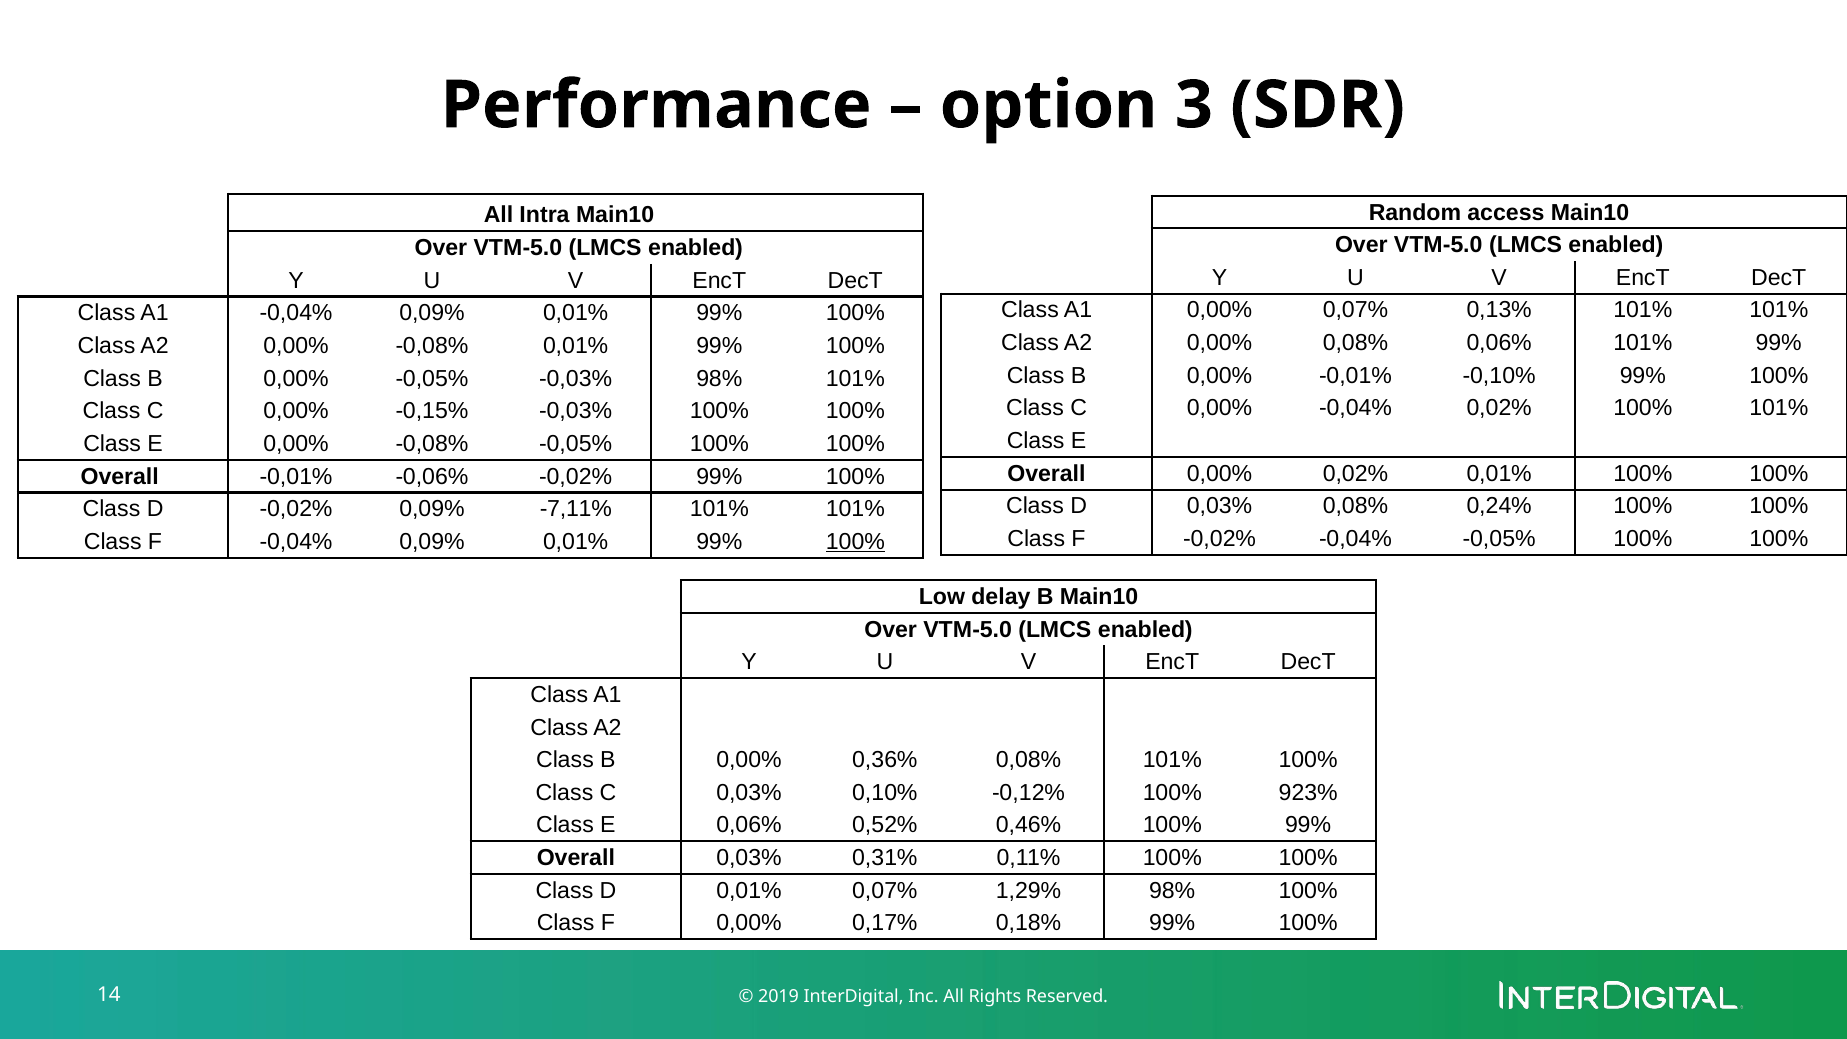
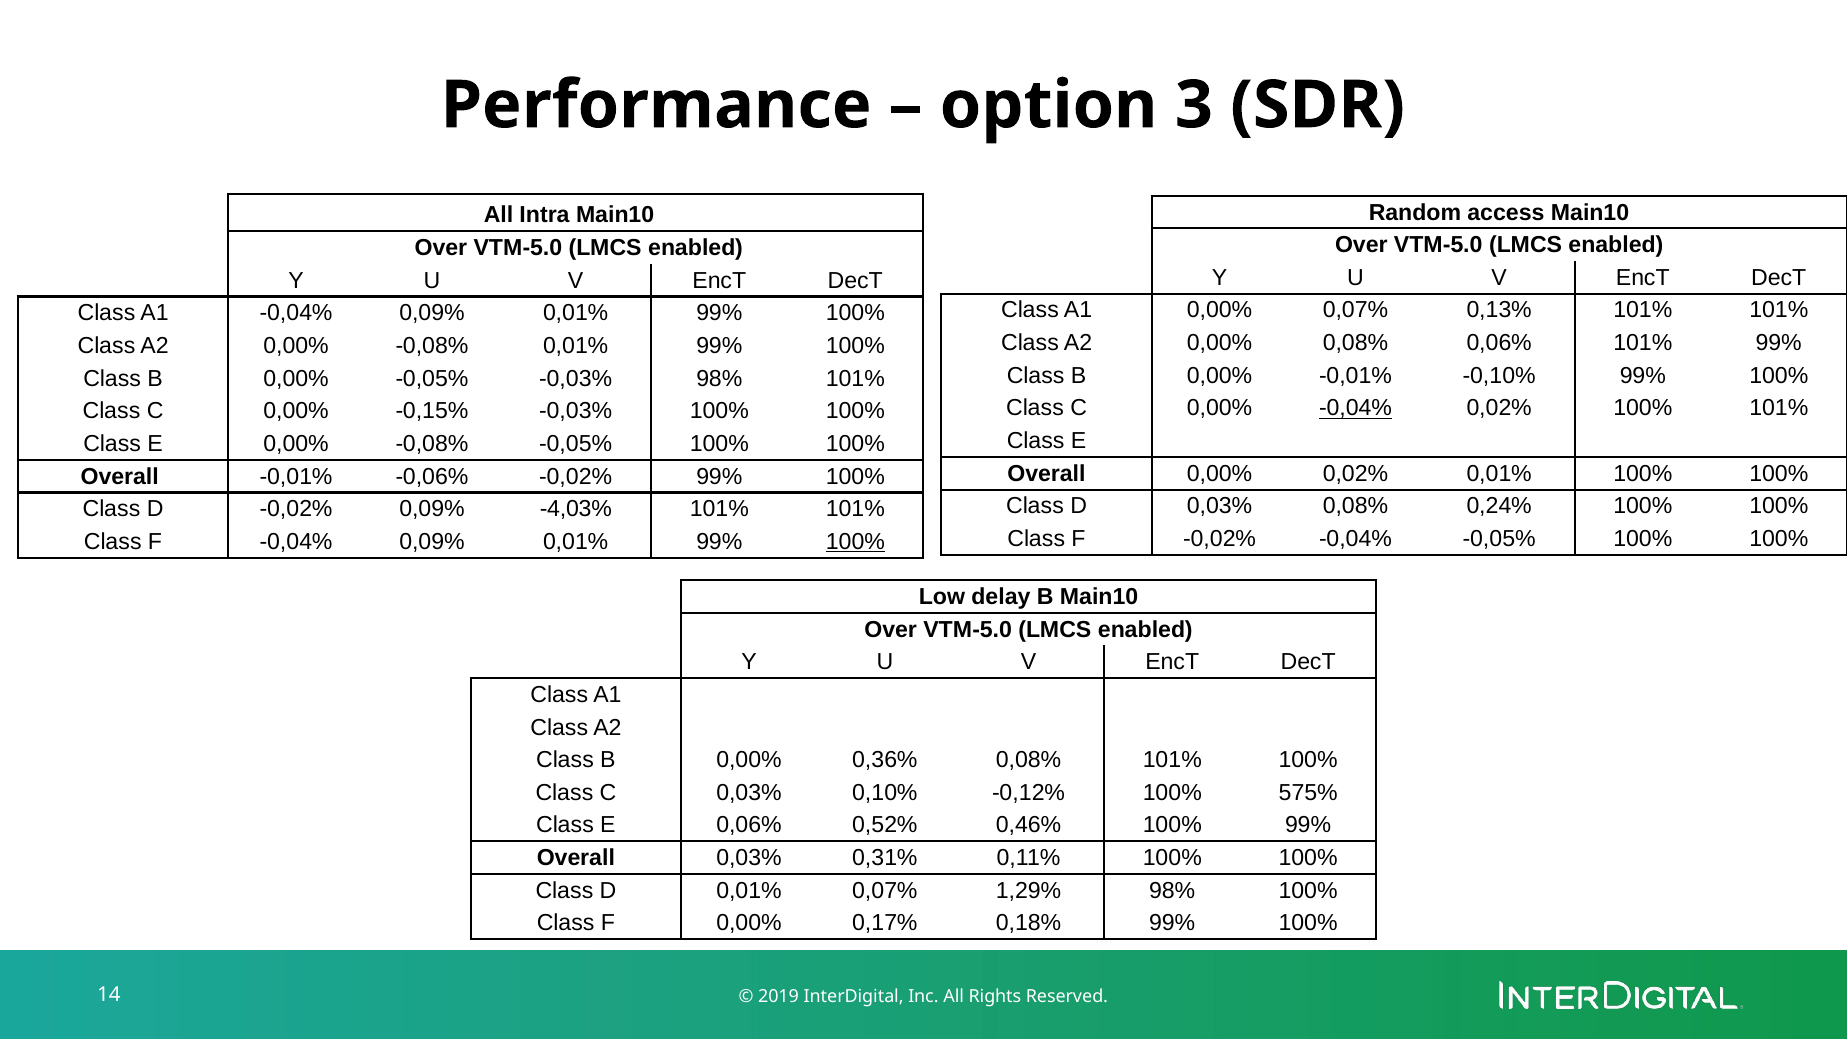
-0,04% at (1355, 408) underline: none -> present
-7,11%: -7,11% -> -4,03%
923%: 923% -> 575%
